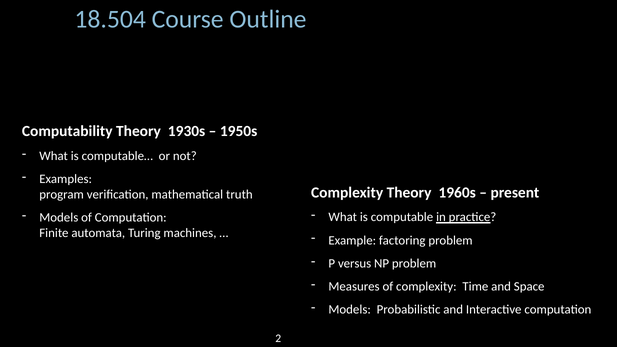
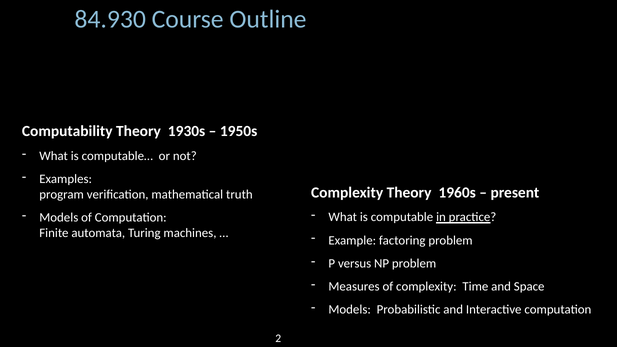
18.504: 18.504 -> 84.930
